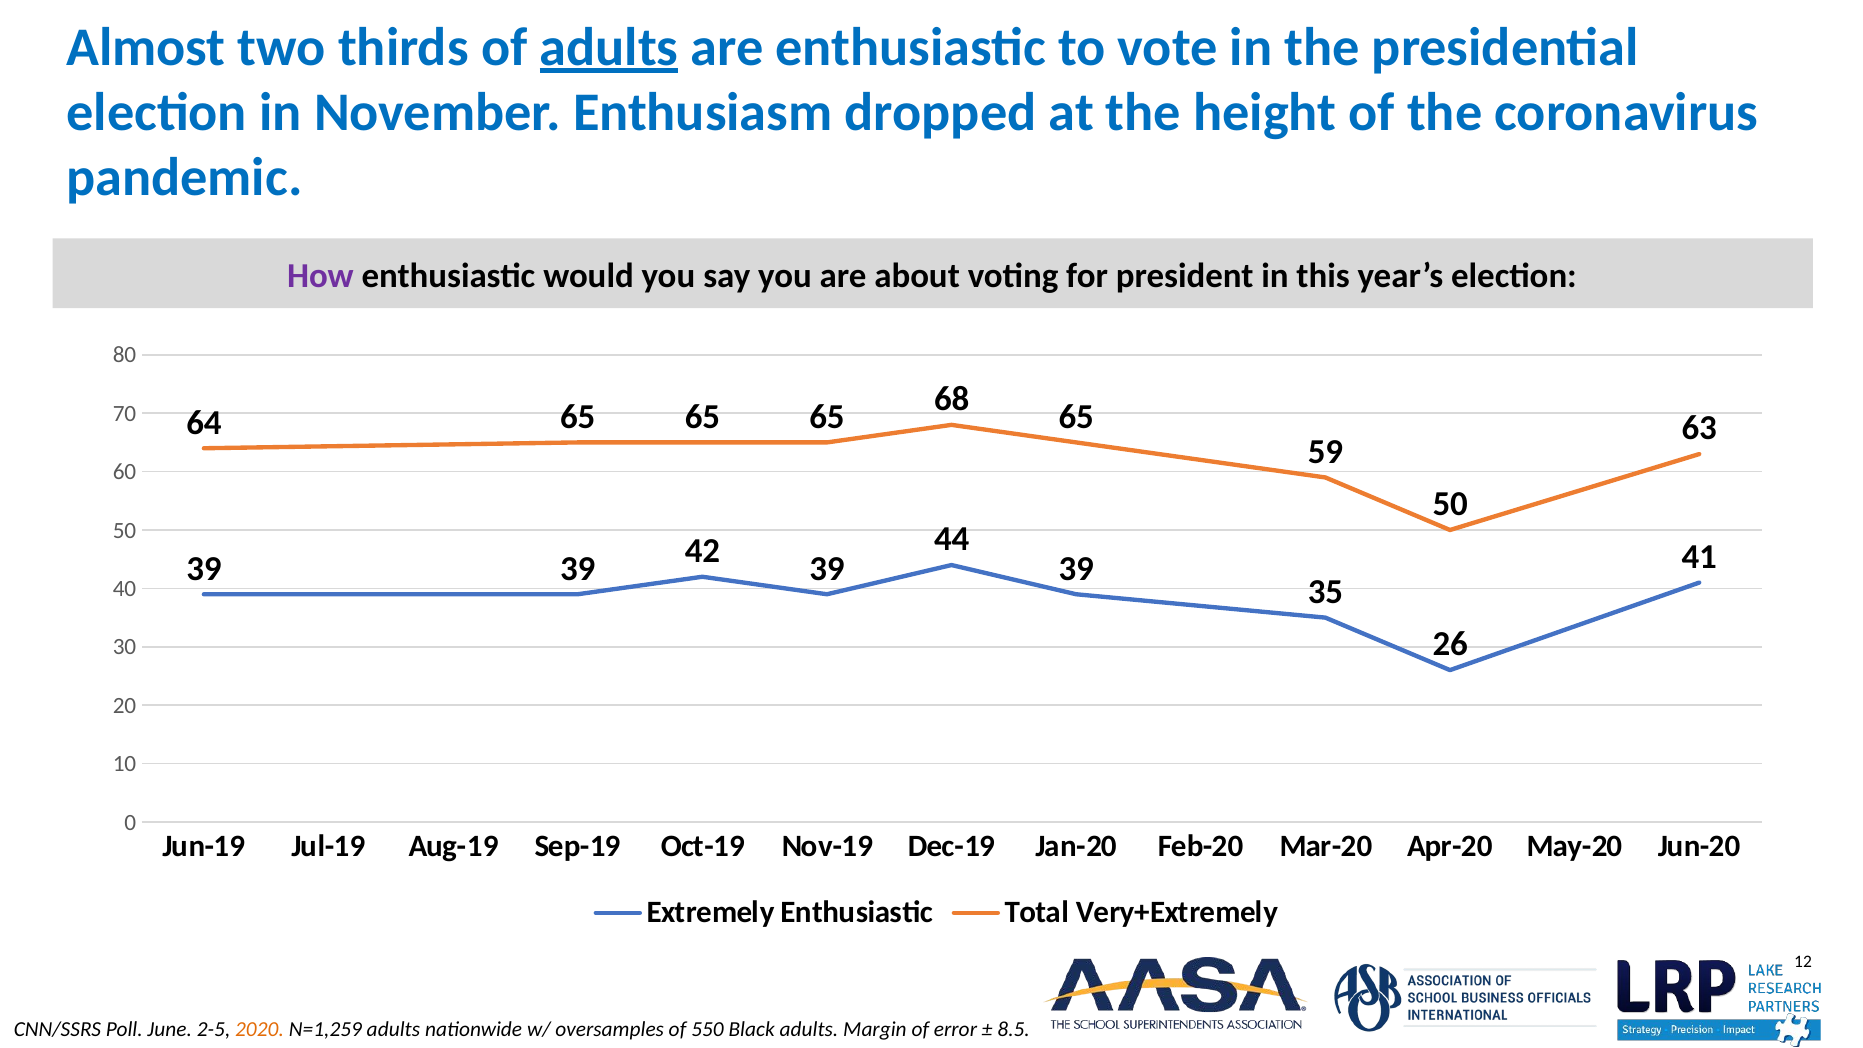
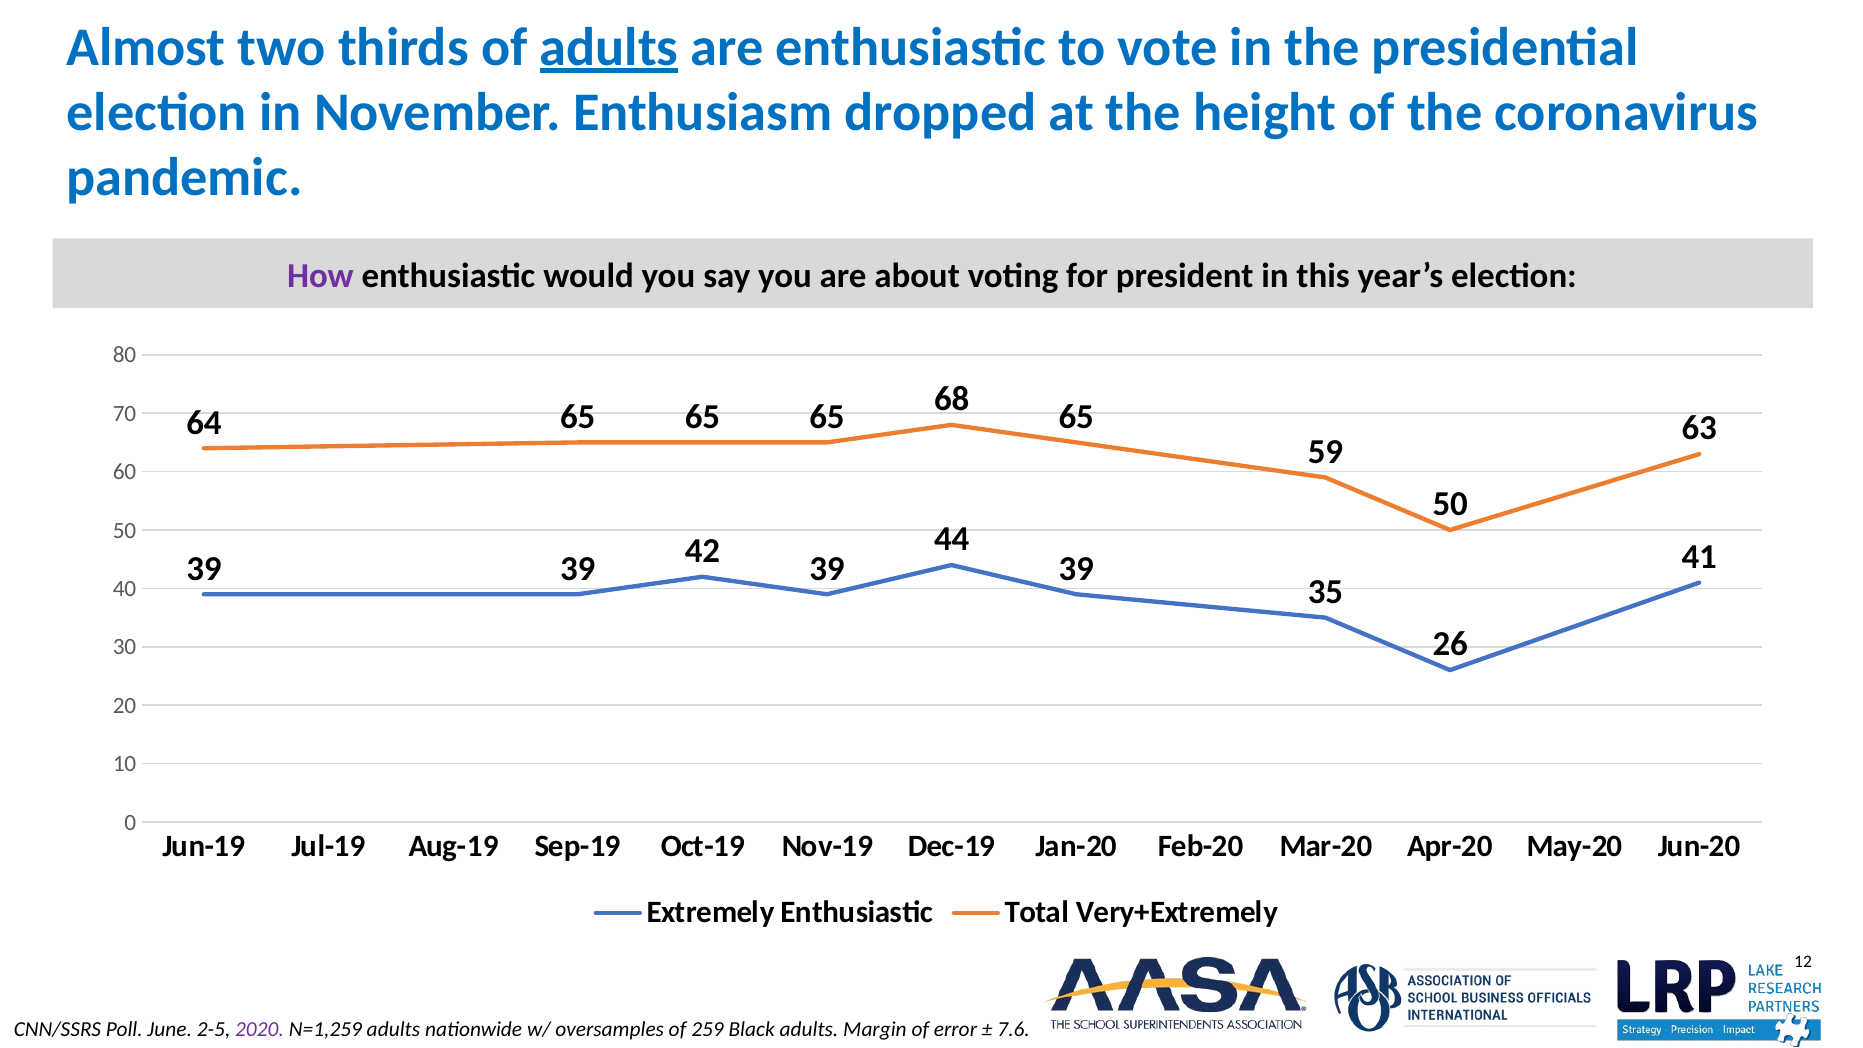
2020 colour: orange -> purple
550: 550 -> 259
8.5: 8.5 -> 7.6
